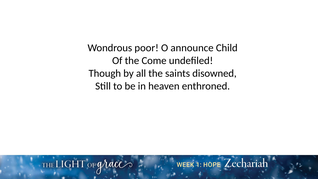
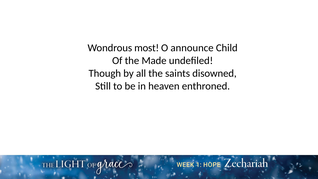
poor: poor -> most
Come: Come -> Made
